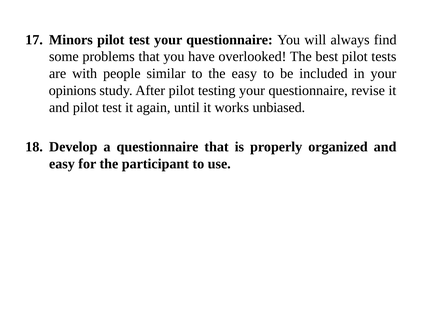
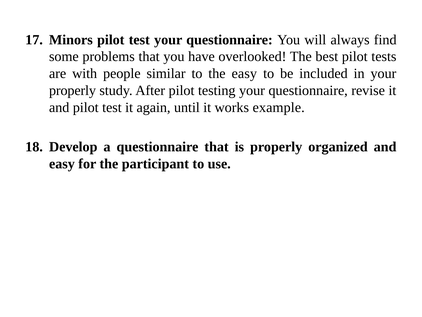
opinions at (73, 90): opinions -> properly
unbiased: unbiased -> example
